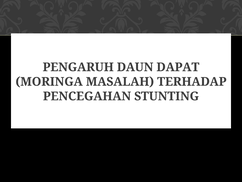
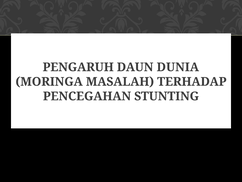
DAPAT: DAPAT -> DUNIA
